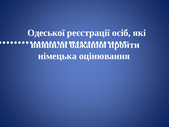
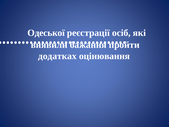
німецька: німецька -> додатках
